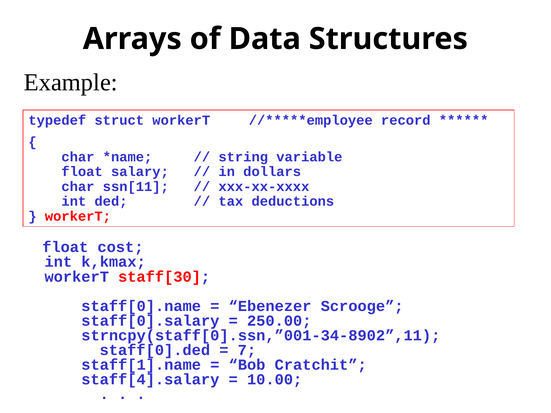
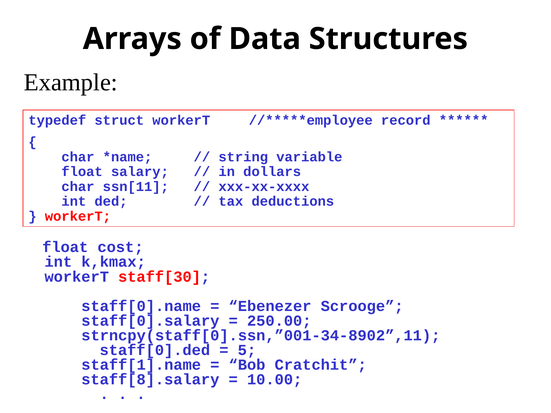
7: 7 -> 5
staff[4].salary: staff[4].salary -> staff[8].salary
